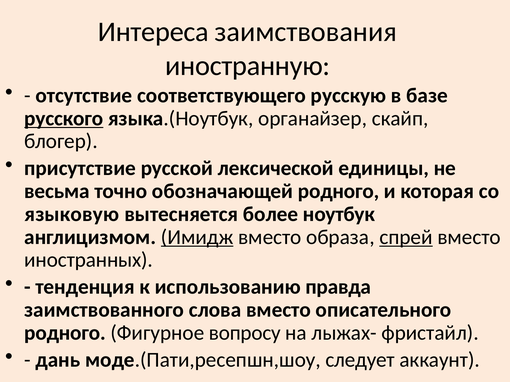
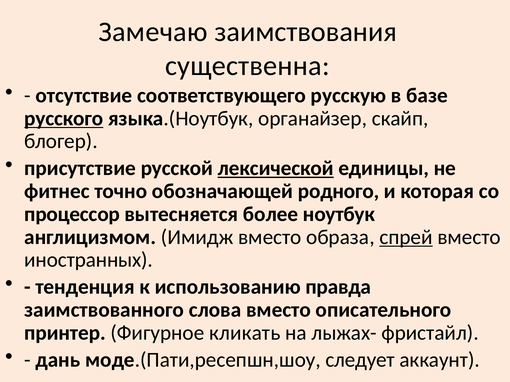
Интереса: Интереса -> Замечаю
иностранную: иностранную -> существенна
лексической underline: none -> present
весьма: весьма -> фитнес
языковую: языковую -> процессор
Имидж underline: present -> none
родного at (65, 333): родного -> принтер
вопросу: вопросу -> кликать
